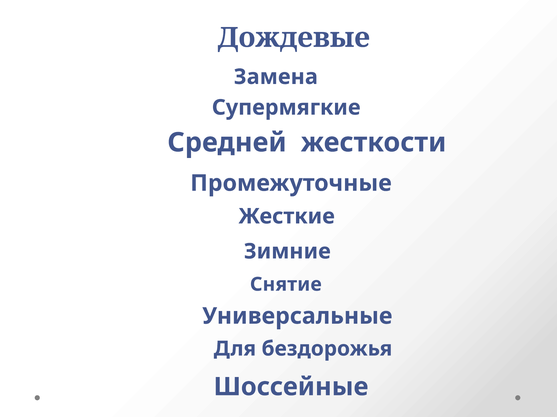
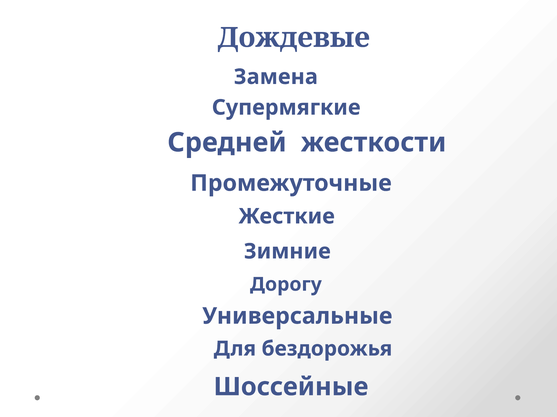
Снятие: Снятие -> Дорогу
